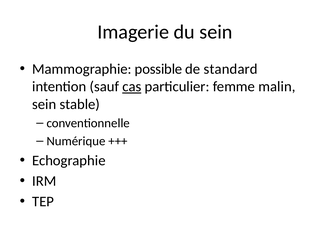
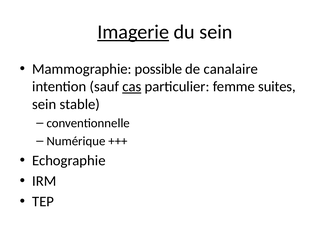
Imagerie underline: none -> present
standard: standard -> canalaire
malin: malin -> suites
